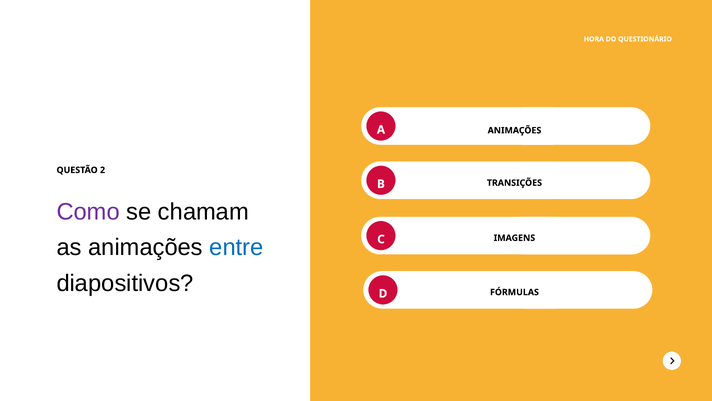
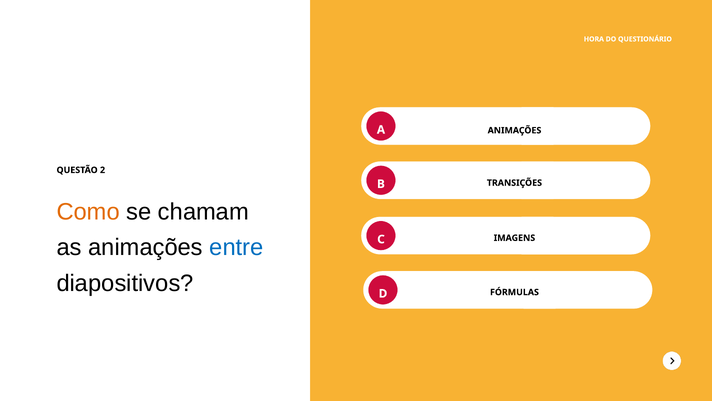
Como colour: purple -> orange
